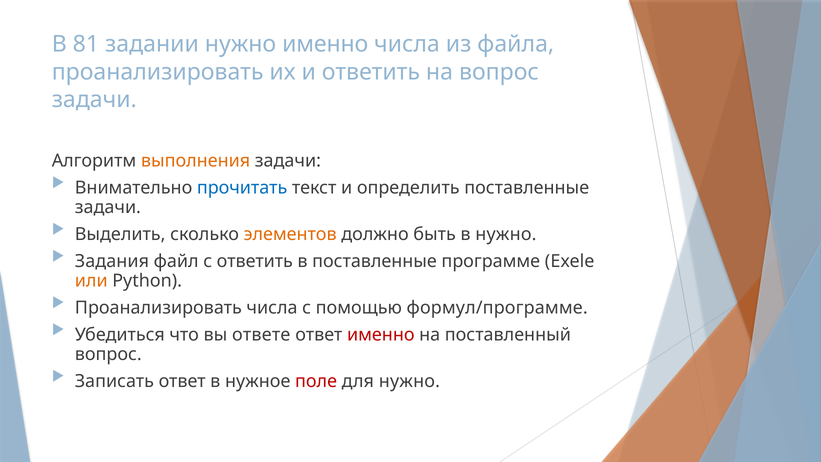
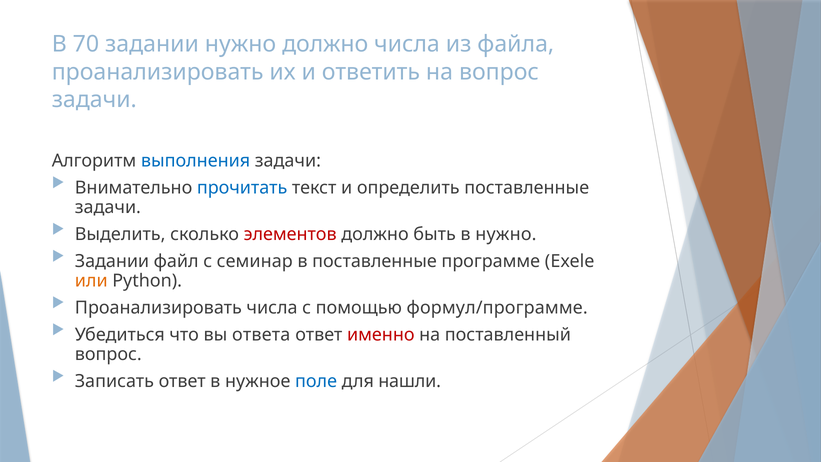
81: 81 -> 70
нужно именно: именно -> должно
выполнения colour: orange -> blue
элементов colour: orange -> red
Задания at (112, 261): Задания -> Задании
с ответить: ответить -> семинар
ответе: ответе -> ответа
поле colour: red -> blue
для нужно: нужно -> нашли
